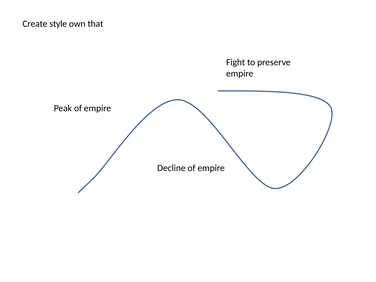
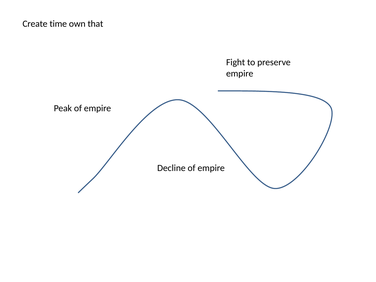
style: style -> time
